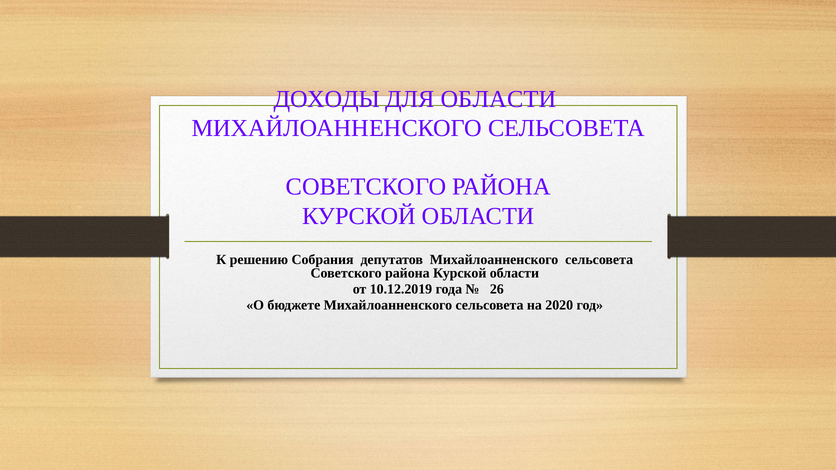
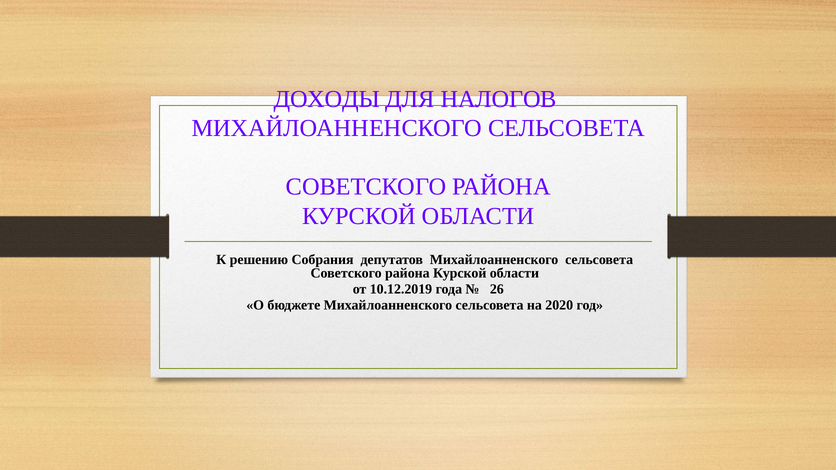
ДЛЯ ОБЛАСТИ: ОБЛАСТИ -> НАЛОГОВ
